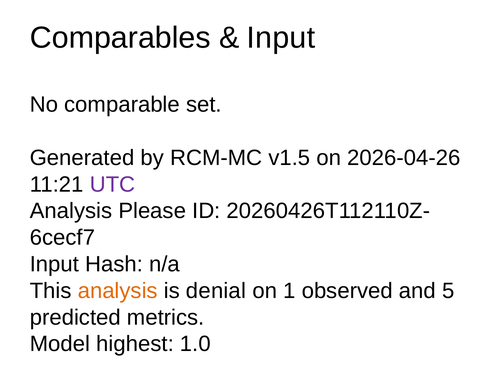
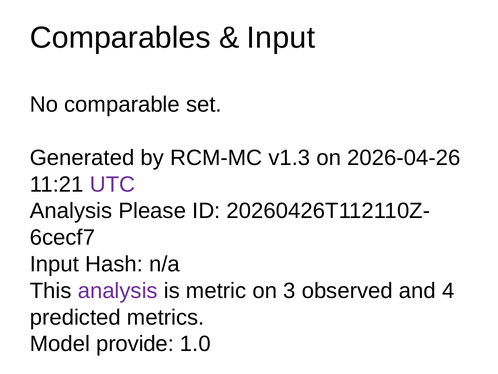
v1.5: v1.5 -> v1.3
analysis at (118, 290) colour: orange -> purple
denial: denial -> metric
1: 1 -> 3
5: 5 -> 4
highest: highest -> provide
